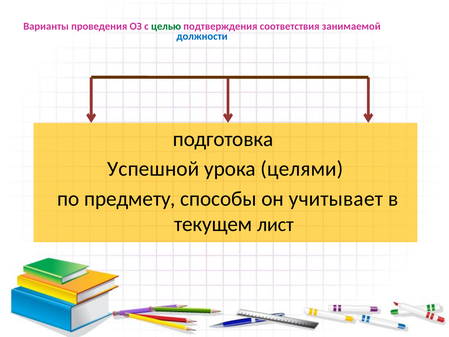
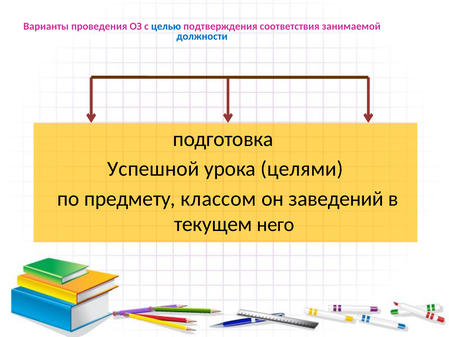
целью colour: green -> blue
способы: способы -> классом
учитывает: учитывает -> заведений
лист: лист -> него
